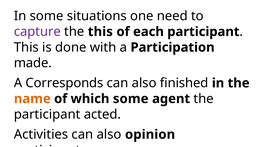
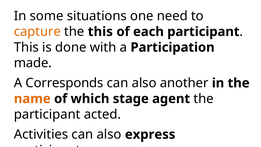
capture colour: purple -> orange
finished: finished -> another
which some: some -> stage
opinion: opinion -> express
